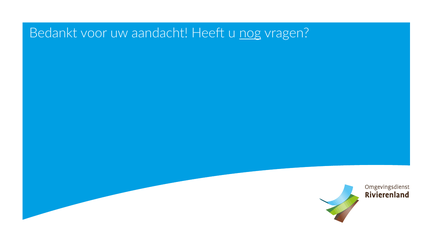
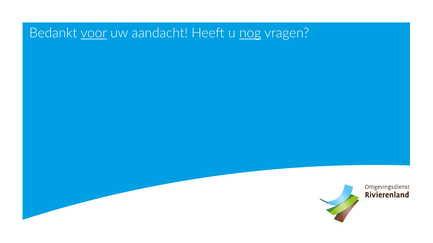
voor underline: none -> present
